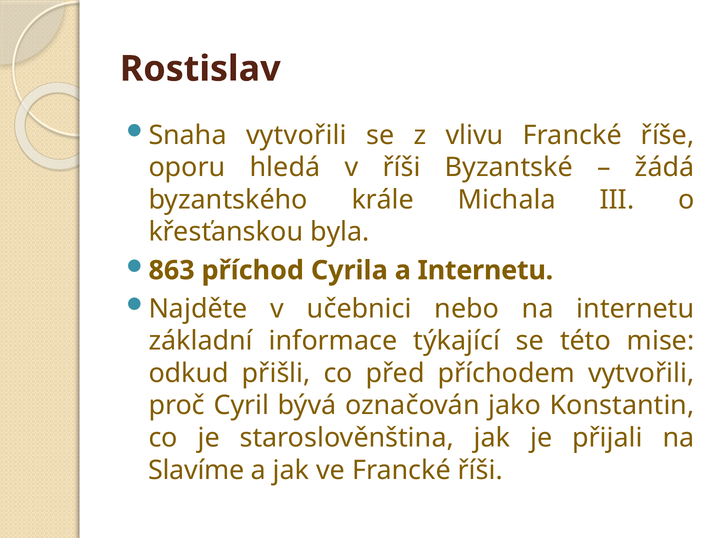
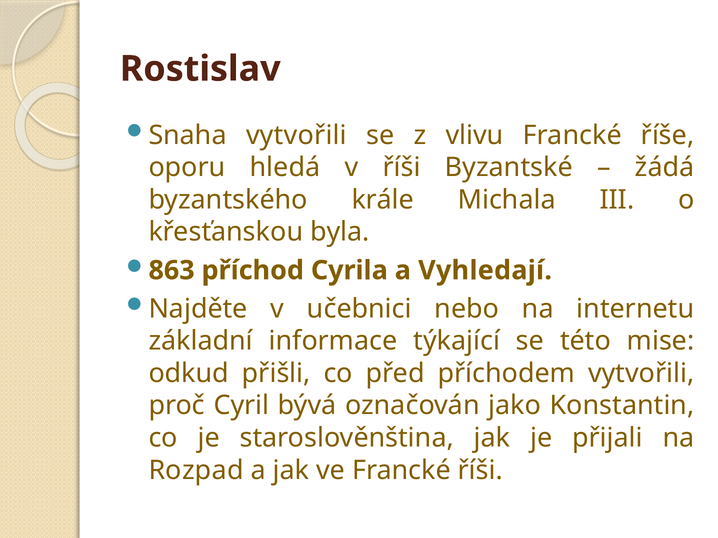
a Internetu: Internetu -> Vyhledají
Slavíme: Slavíme -> Rozpad
